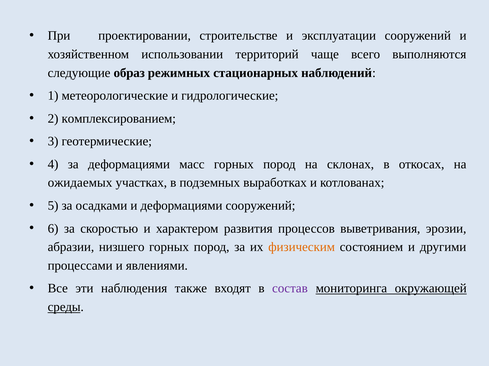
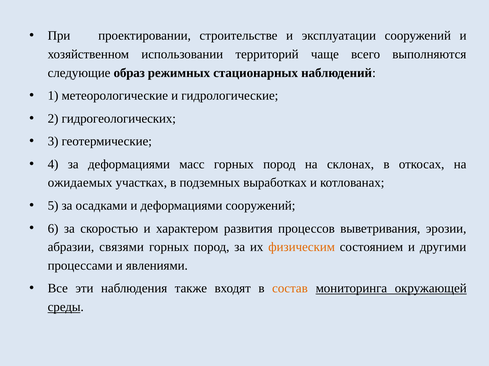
комплексированием: комплексированием -> гидрогеологических
низшего: низшего -> связями
состав colour: purple -> orange
